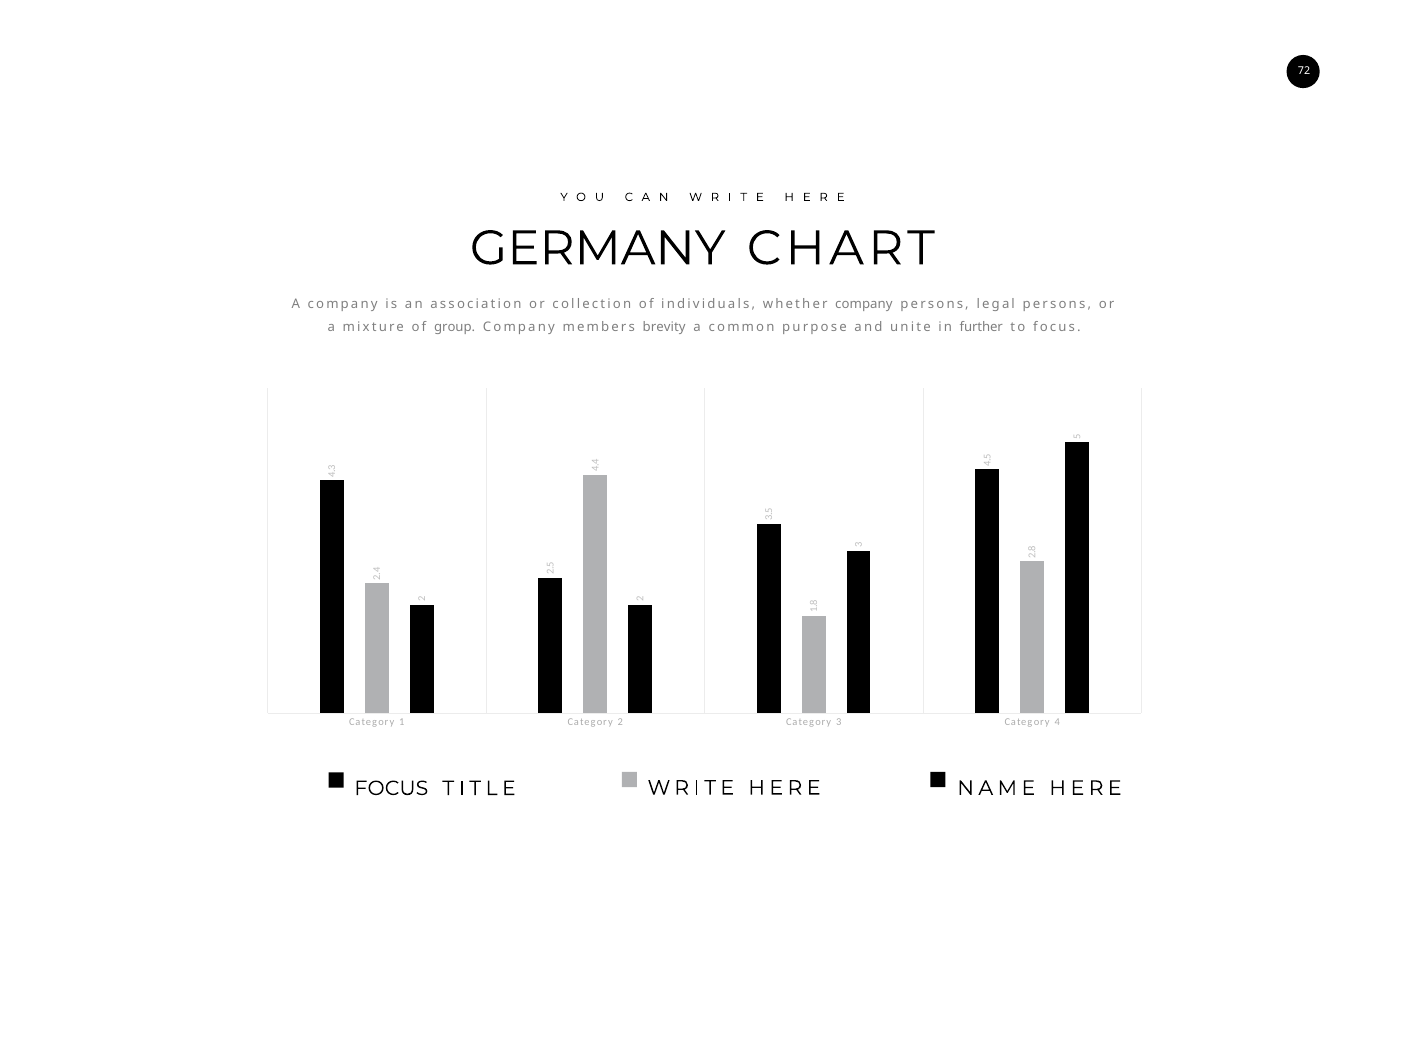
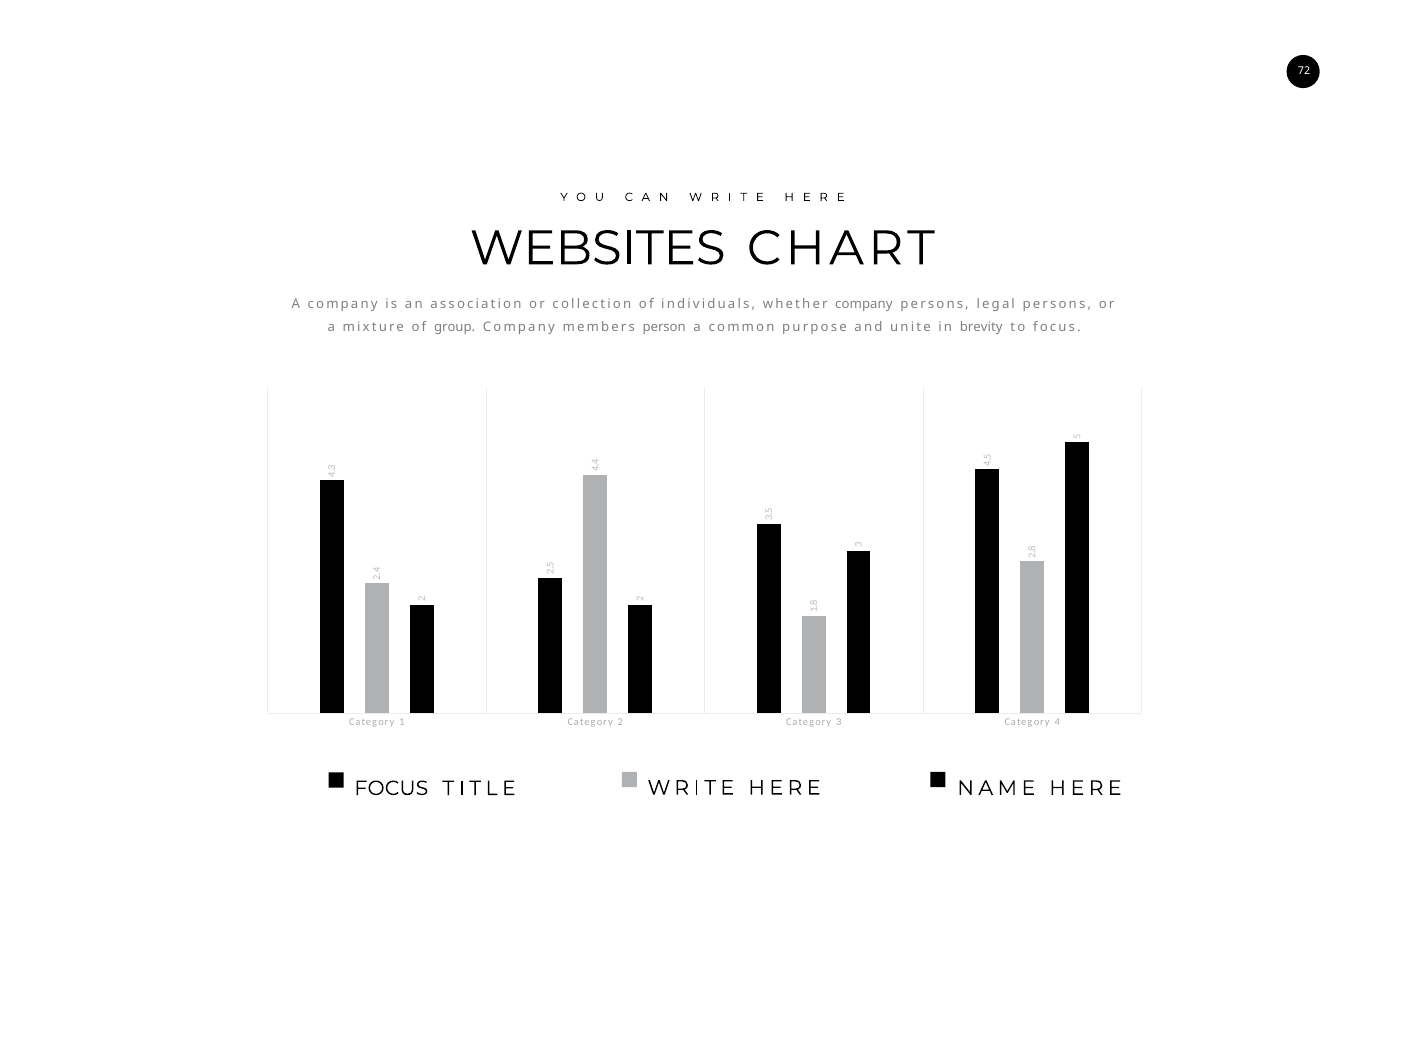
GERMANY: GERMANY -> WEBSITES
brevity: brevity -> person
further: further -> brevity
